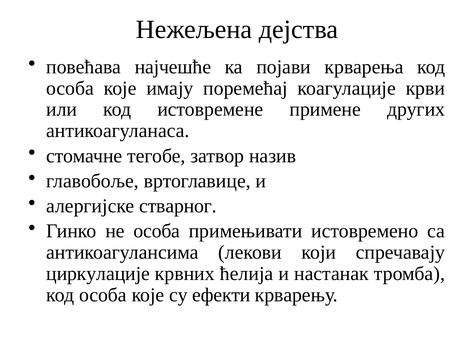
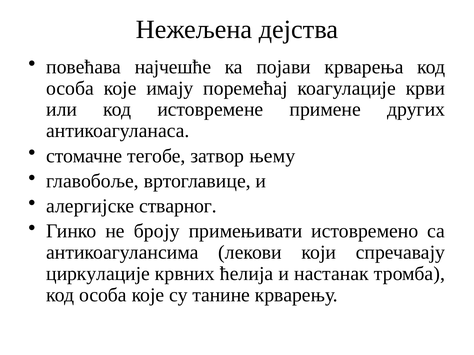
назив: назив -> њему
не особа: особа -> броју
ефекти: ефекти -> танине
